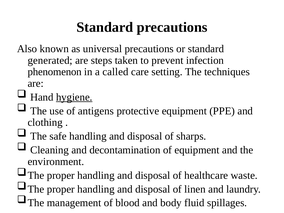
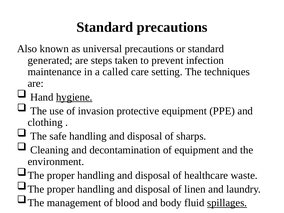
phenomenon: phenomenon -> maintenance
antigens: antigens -> invasion
spillages underline: none -> present
